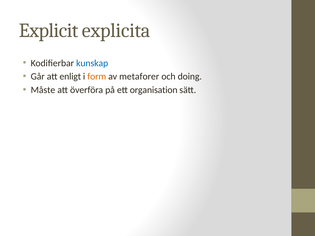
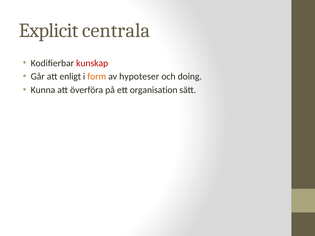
explicita: explicita -> centrala
kunskap colour: blue -> red
metaforer: metaforer -> hypoteser
Måste: Måste -> Kunna
